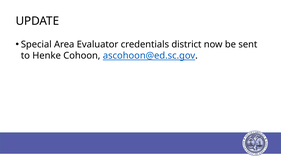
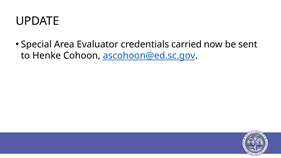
district: district -> carried
